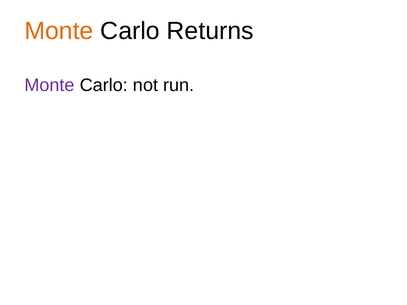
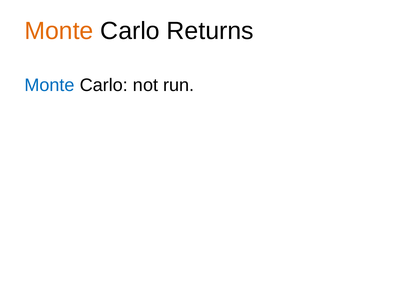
Monte at (49, 85) colour: purple -> blue
